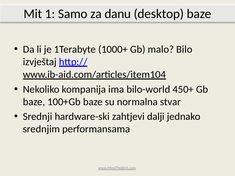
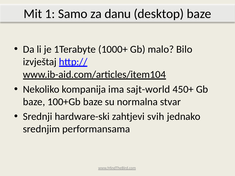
bilo-world: bilo-world -> sajt-world
dalji: dalji -> svih
